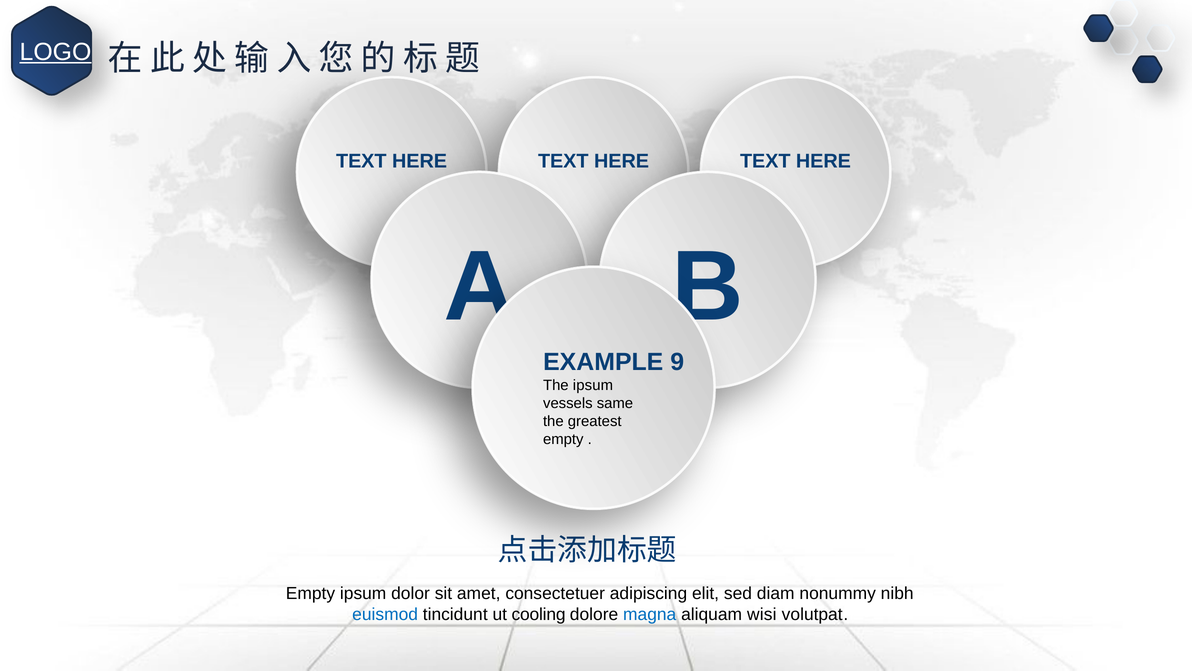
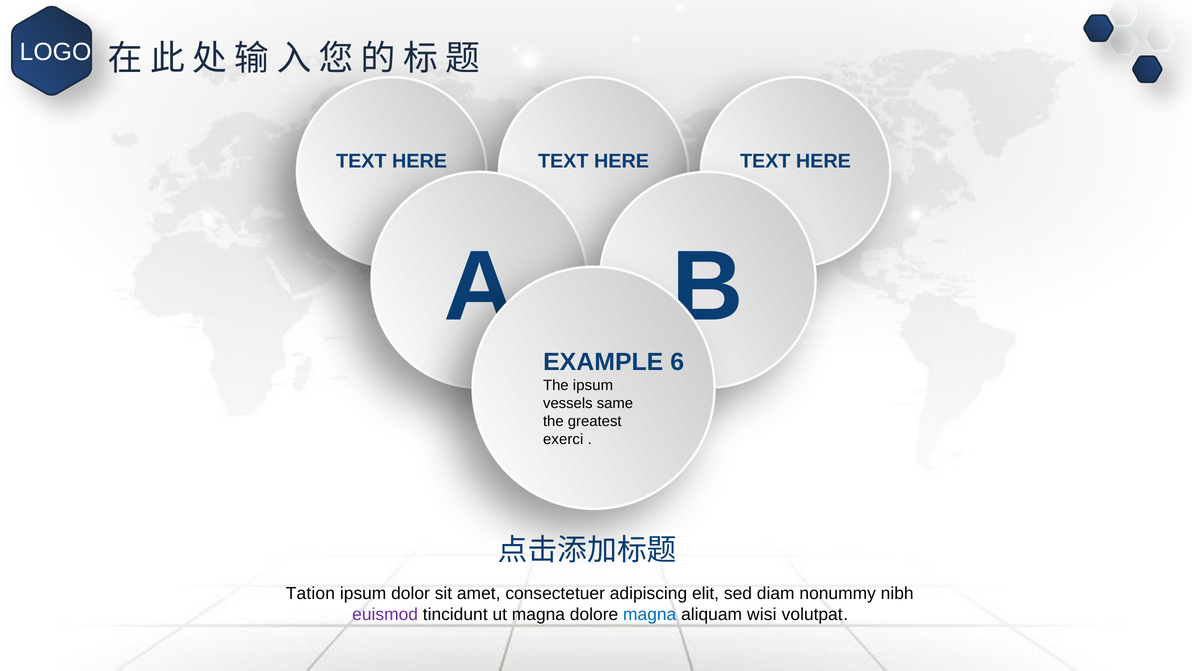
LOGO underline: present -> none
9: 9 -> 6
empty at (563, 439): empty -> exerci
Empty at (310, 593): Empty -> Tation
euismod colour: blue -> purple
ut cooling: cooling -> magna
